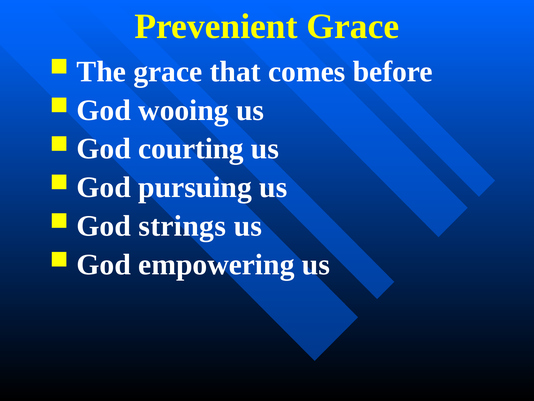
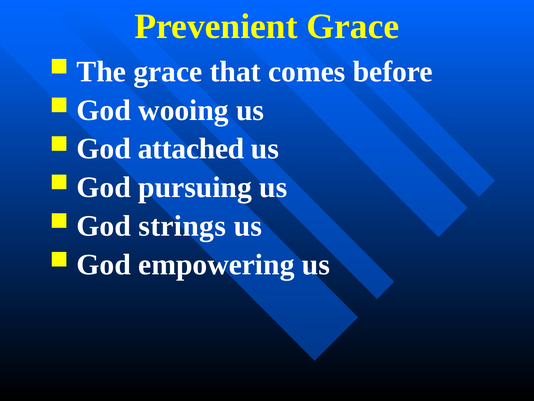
courting: courting -> attached
